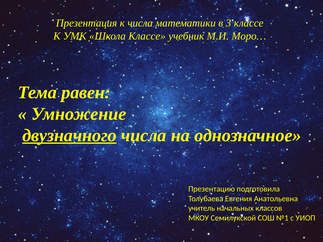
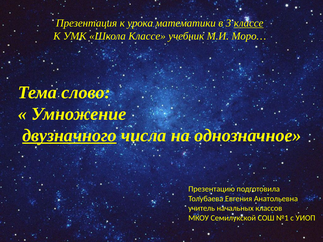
к числа: числа -> урока
классе at (249, 23) underline: none -> present
равен: равен -> слово
